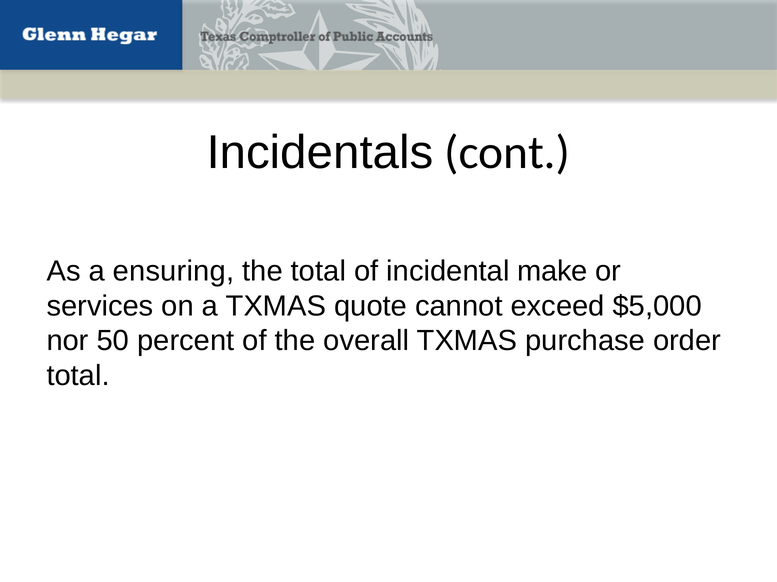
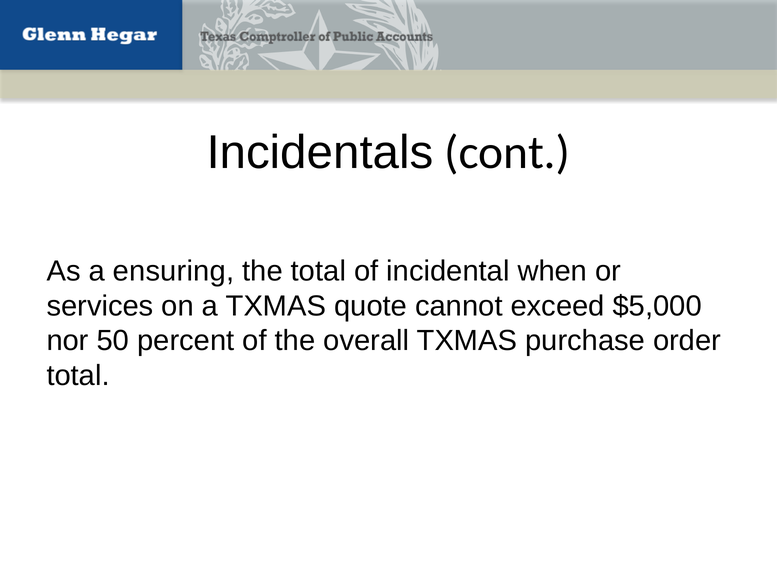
make: make -> when
